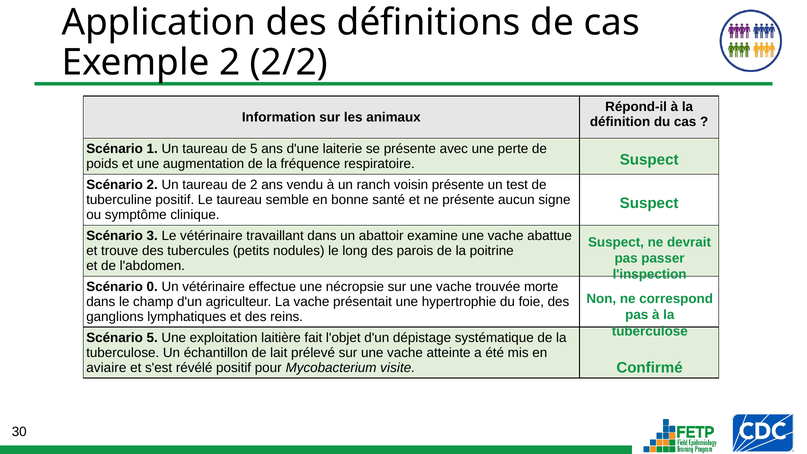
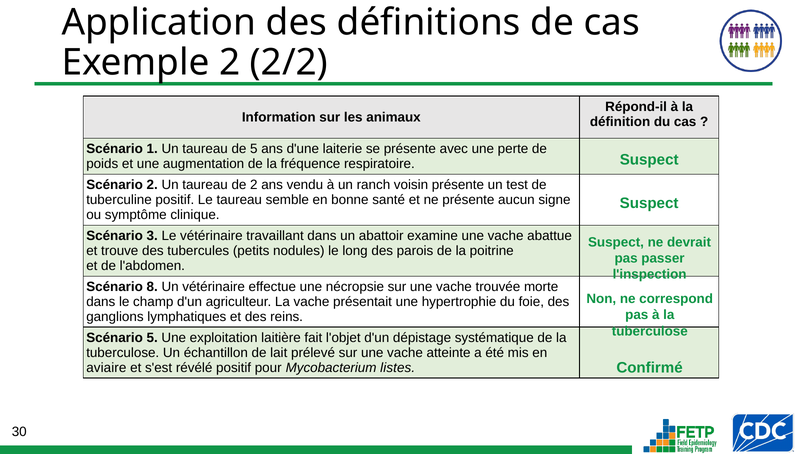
0: 0 -> 8
visite: visite -> listes
